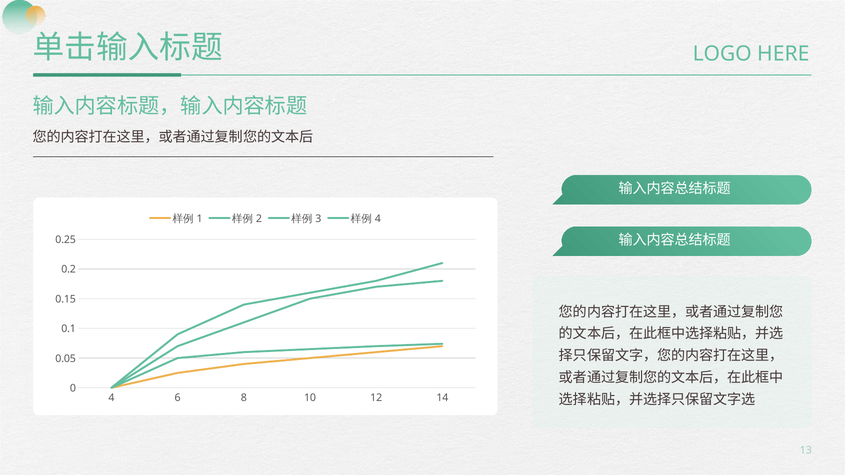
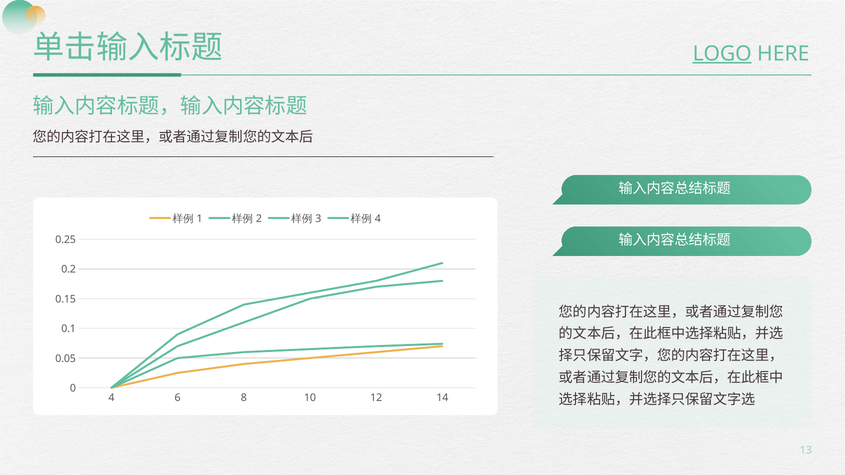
LOGO underline: none -> present
